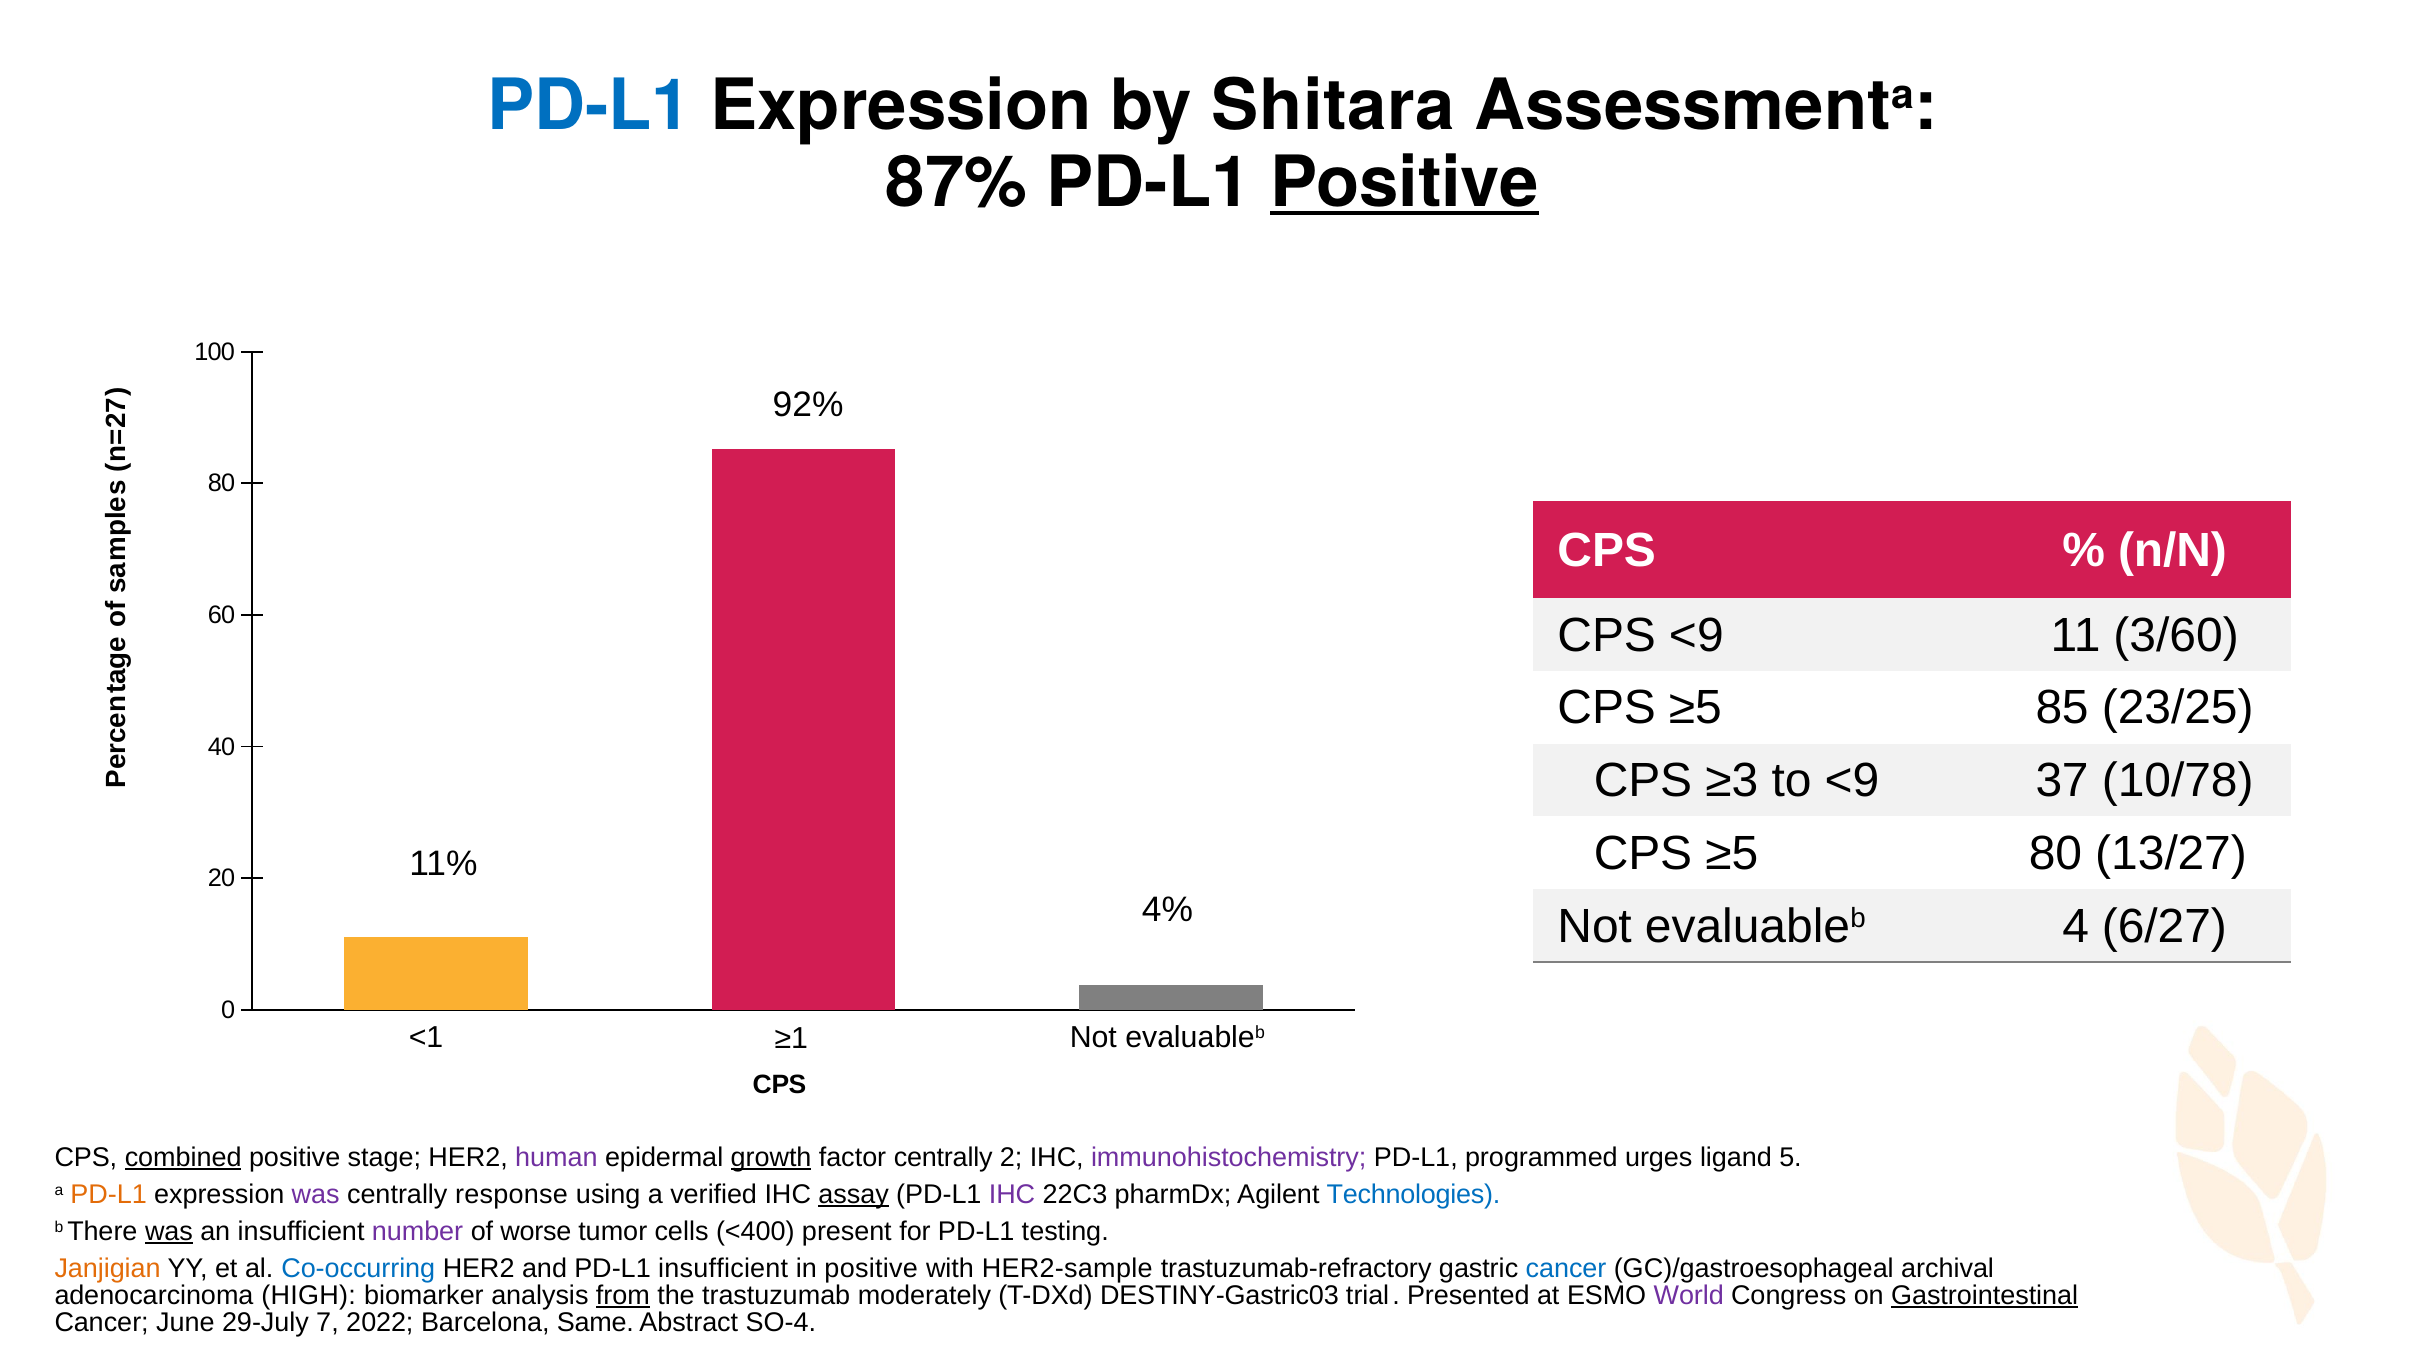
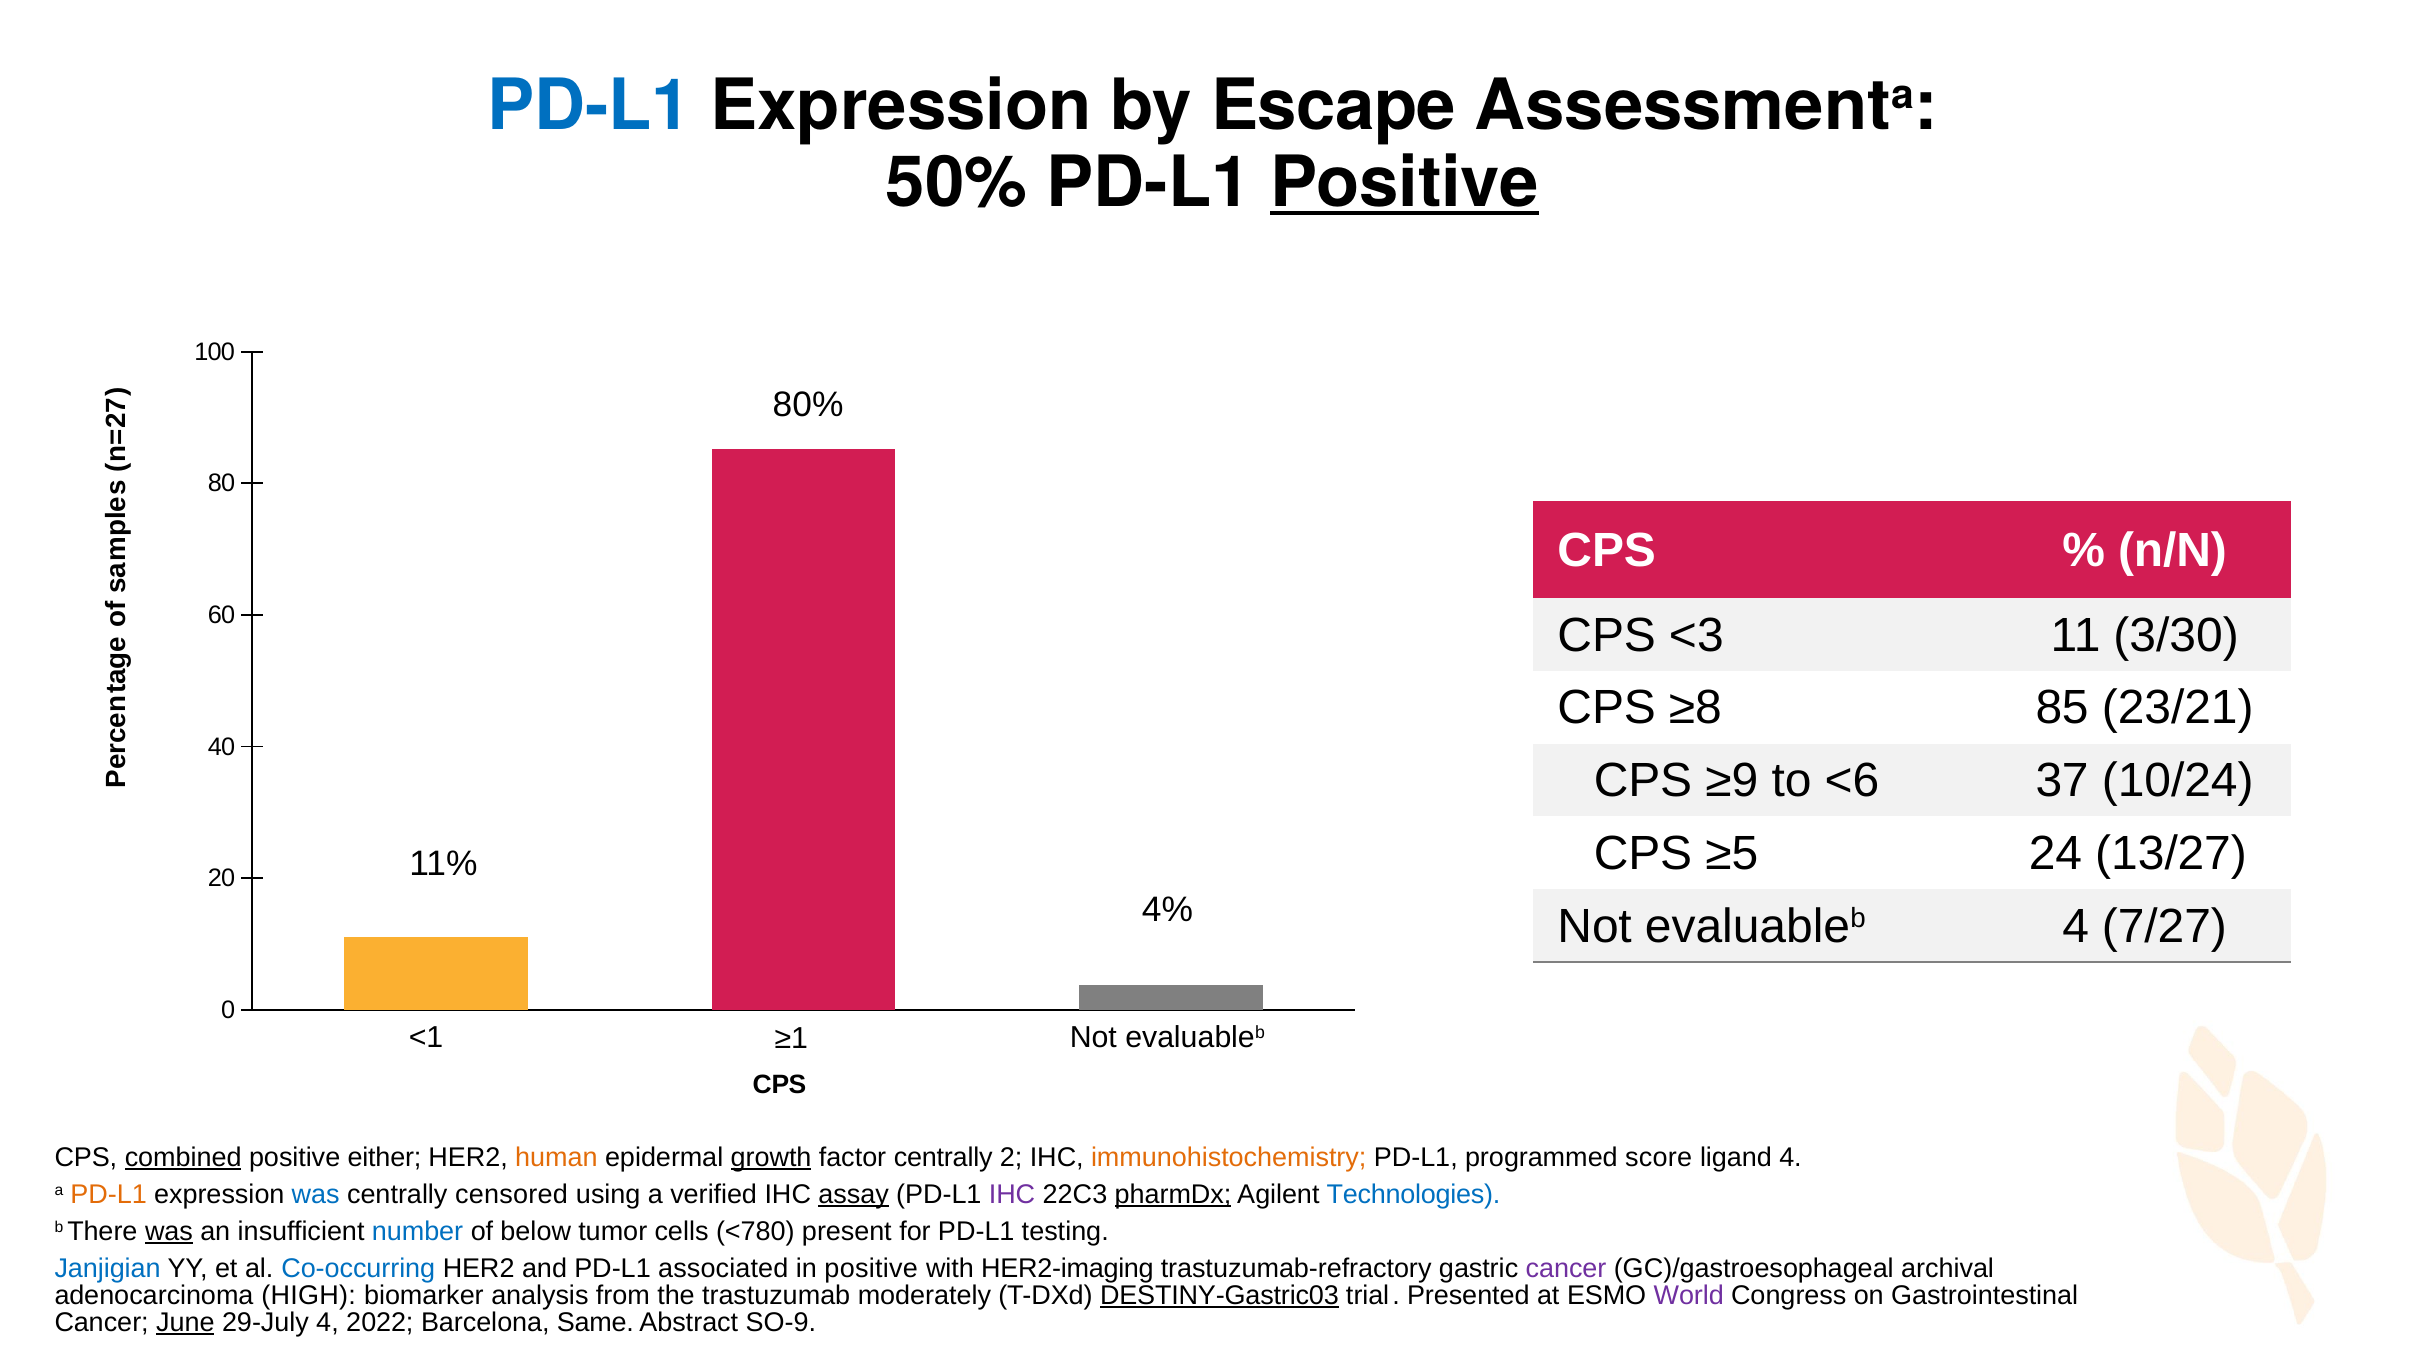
Shitara: Shitara -> Escape
87%: 87% -> 50%
92%: 92% -> 80%
CPS <9: <9 -> <3
3/60: 3/60 -> 3/30
≥5 at (1695, 708): ≥5 -> ≥8
23/25: 23/25 -> 23/21
≥3: ≥3 -> ≥9
to <9: <9 -> <6
10/78: 10/78 -> 10/24
≥5 80: 80 -> 24
6/27: 6/27 -> 7/27
stage: stage -> either
human colour: purple -> orange
immunohistochemistry colour: purple -> orange
urges: urges -> score
ligand 5: 5 -> 4
was at (316, 1195) colour: purple -> blue
response: response -> censored
pharmDx underline: none -> present
number colour: purple -> blue
worse: worse -> below
<400: <400 -> <780
Janjigian colour: orange -> blue
PD-L1 insufficient: insufficient -> associated
HER2-sample: HER2-sample -> HER2-imaging
cancer at (1566, 1269) colour: blue -> purple
from underline: present -> none
DESTINY-Gastric03 underline: none -> present
Gastrointestinal underline: present -> none
June underline: none -> present
29-July 7: 7 -> 4
SO-4: SO-4 -> SO-9
